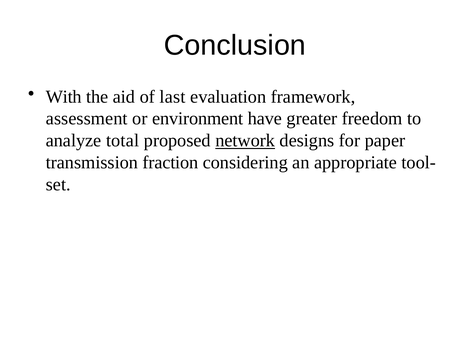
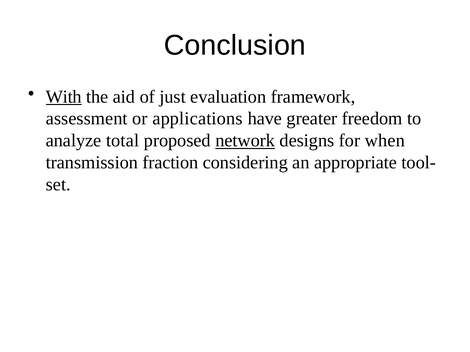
With underline: none -> present
last: last -> just
environment: environment -> applications
paper: paper -> when
